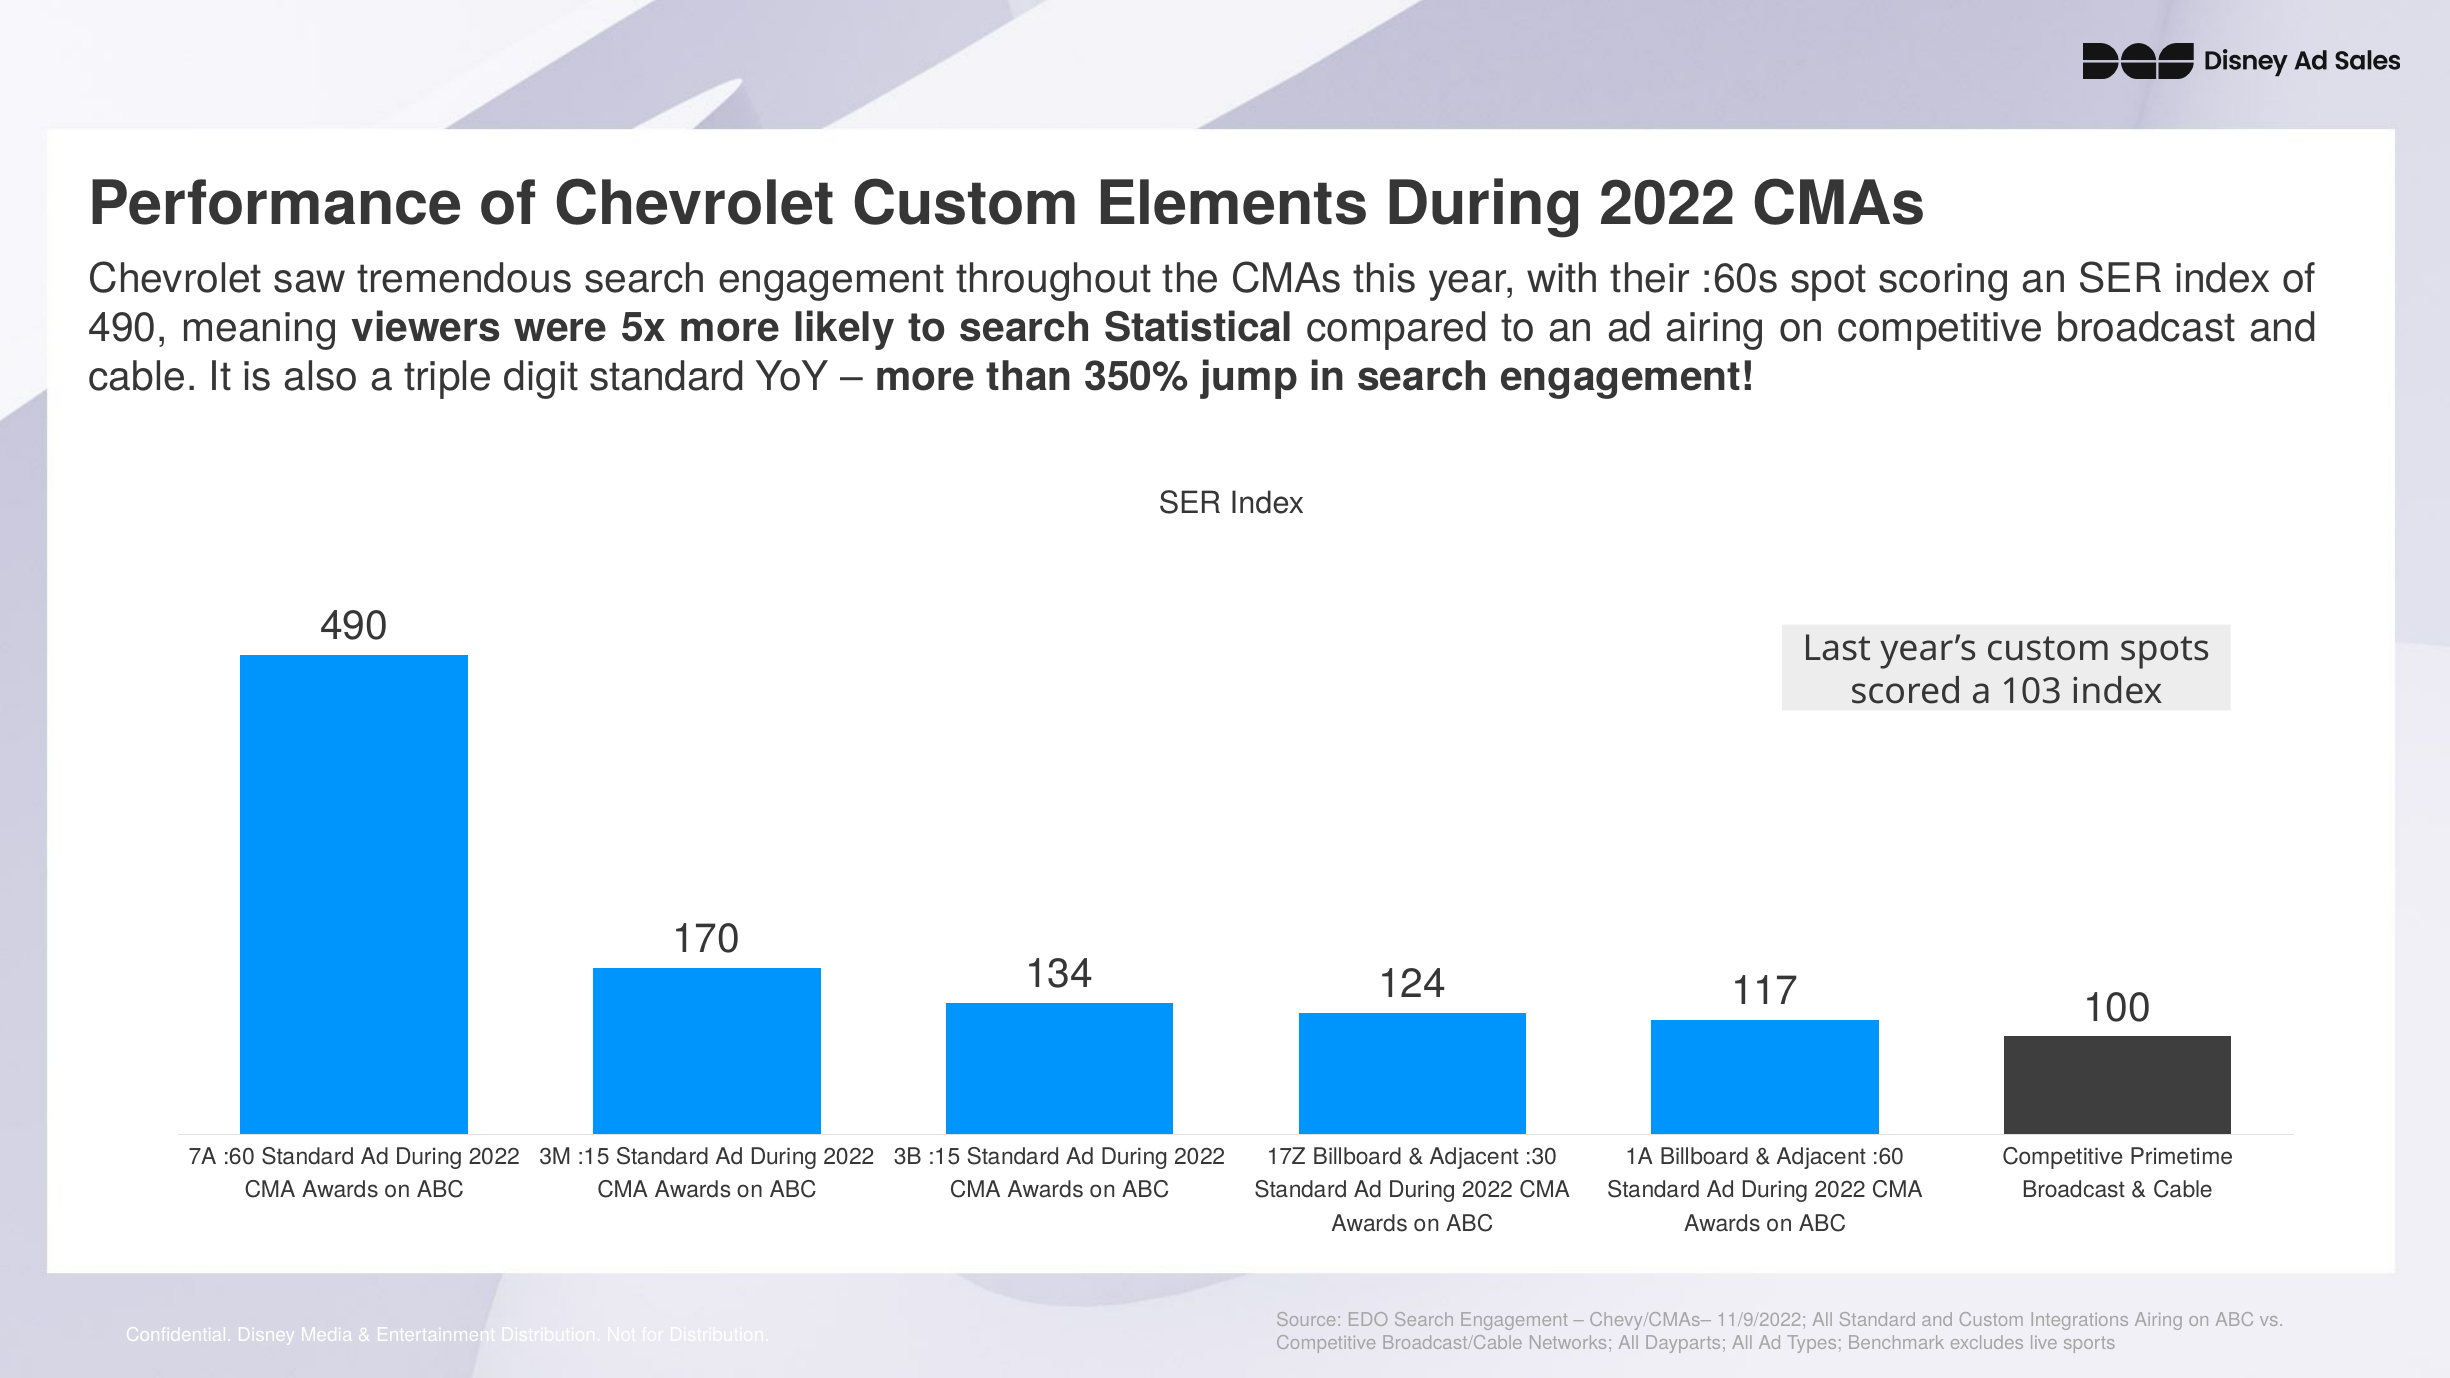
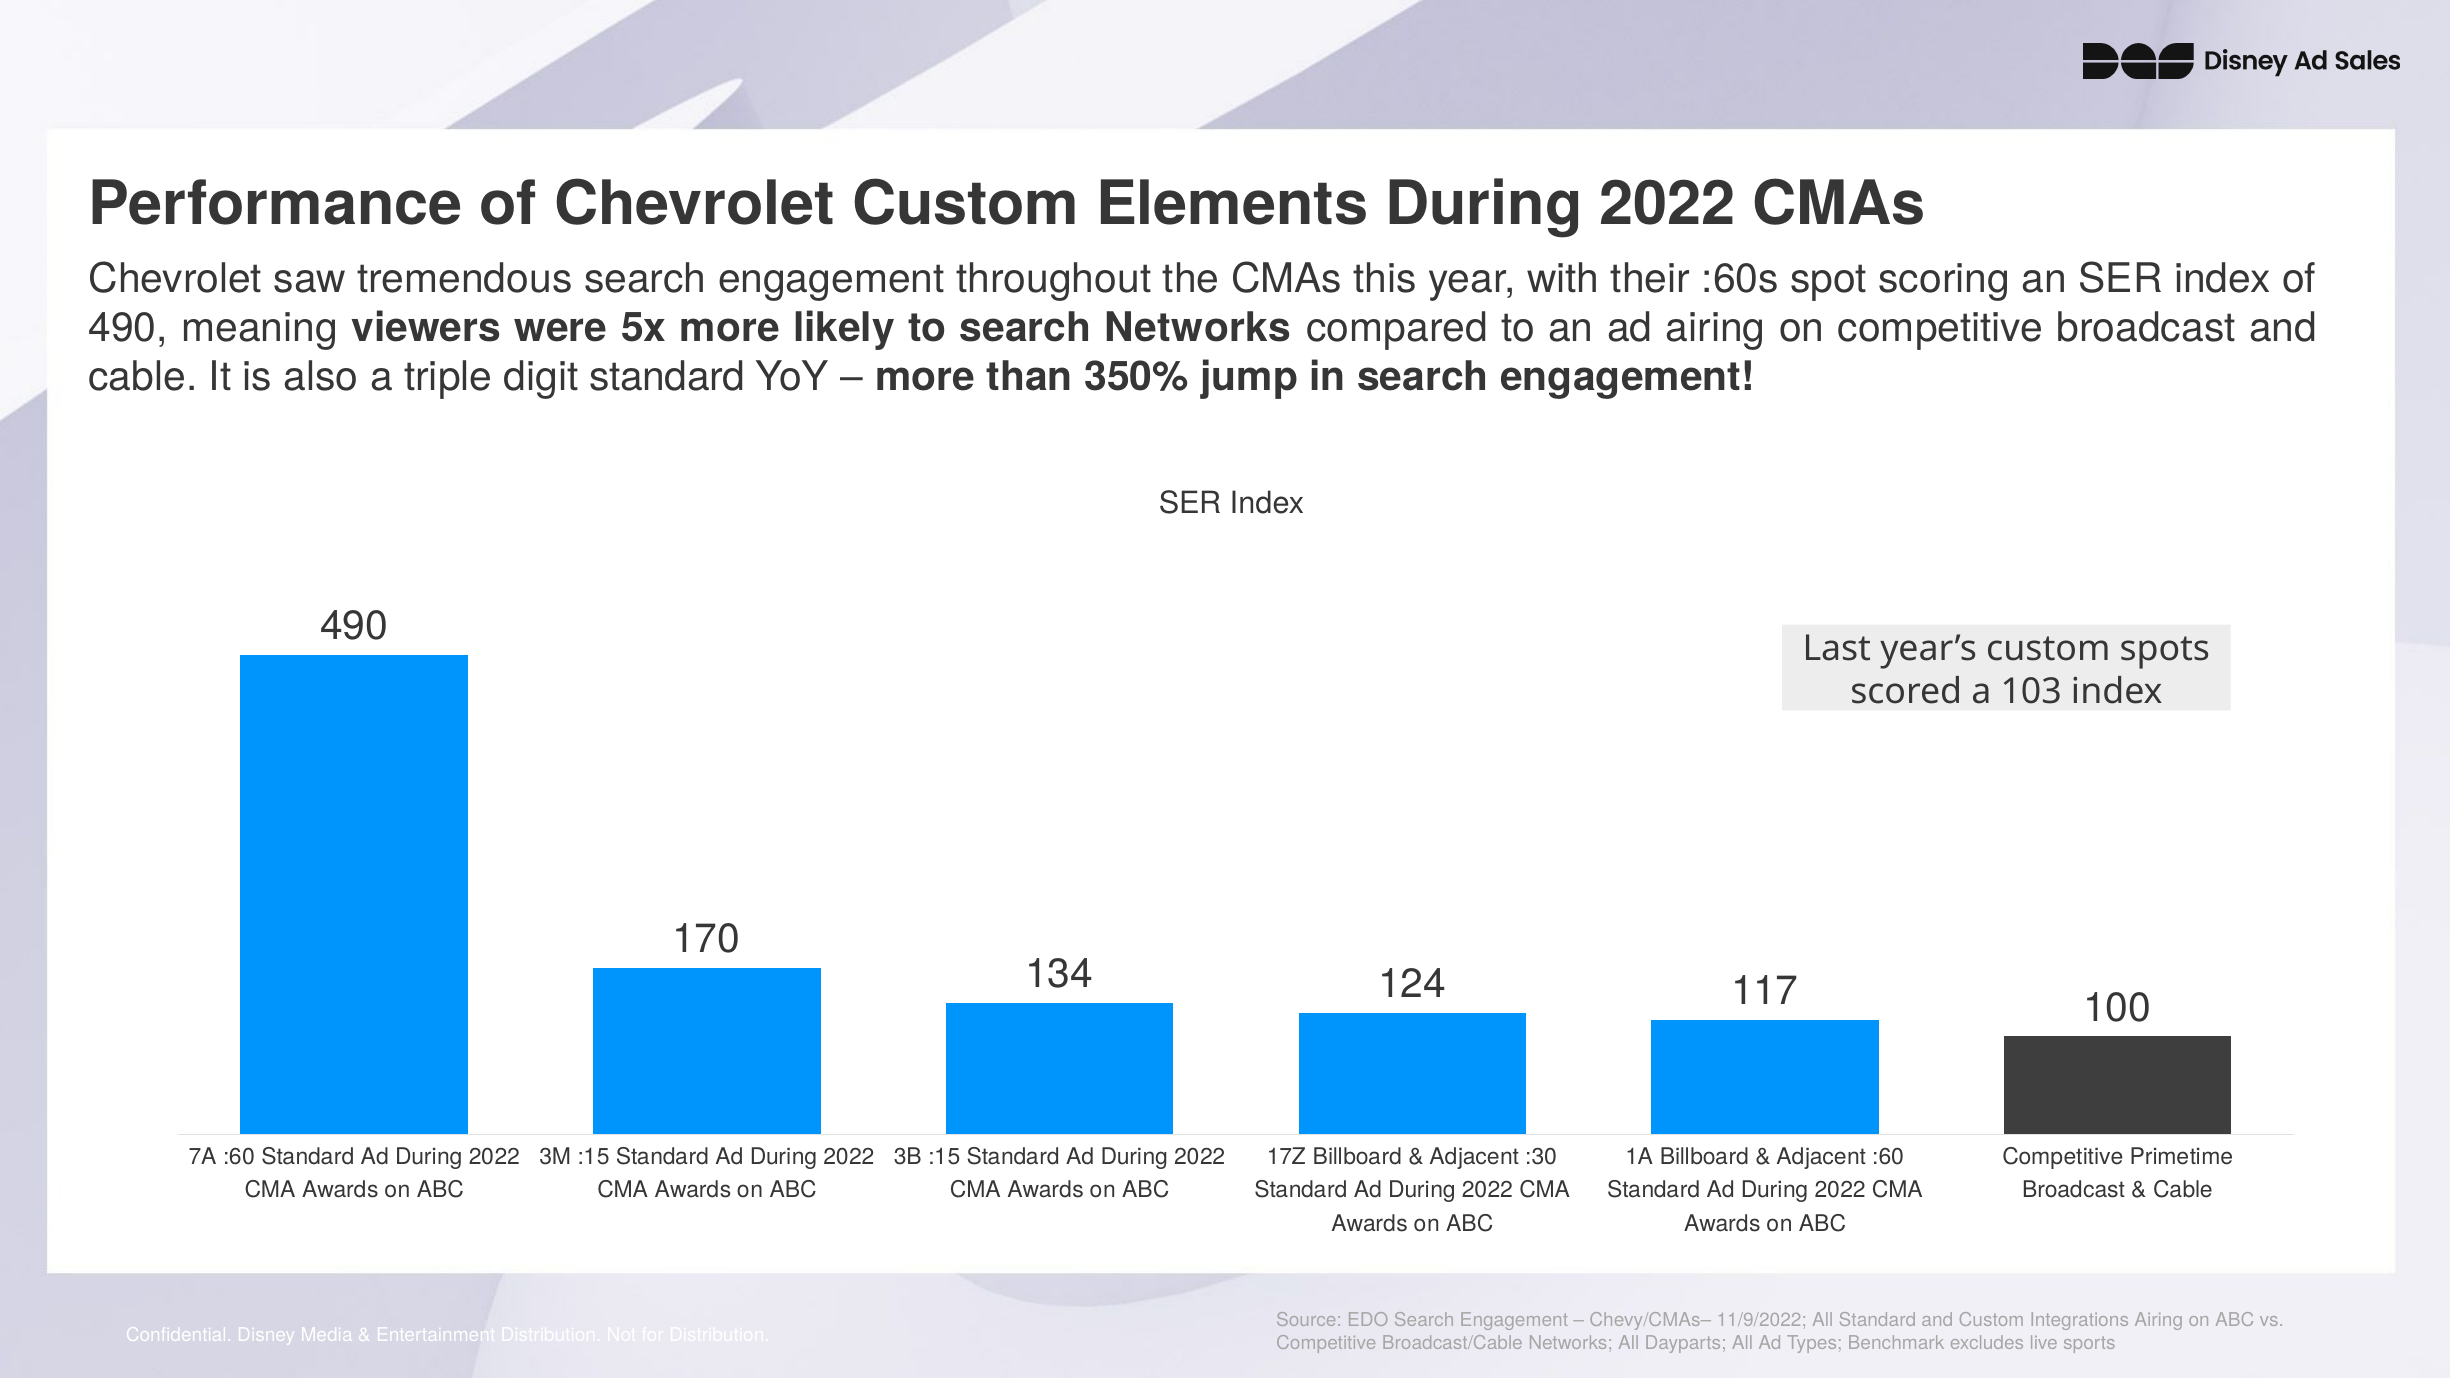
search Statistical: Statistical -> Networks
